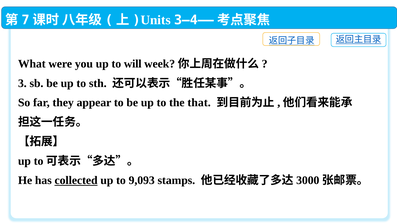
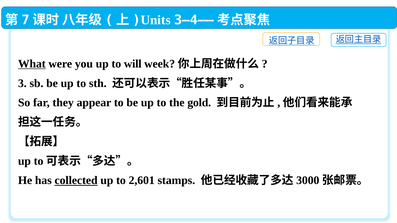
What underline: none -> present
that: that -> gold
9,093: 9,093 -> 2,601
